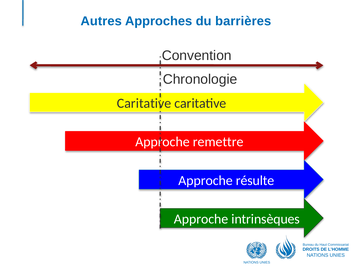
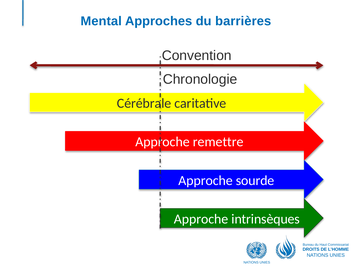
Autres: Autres -> Mental
Caritative at (144, 103): Caritative -> Cérébrale
résulte: résulte -> sourde
